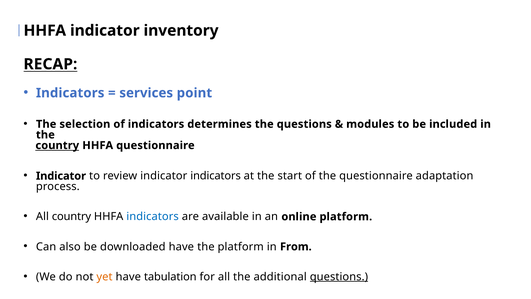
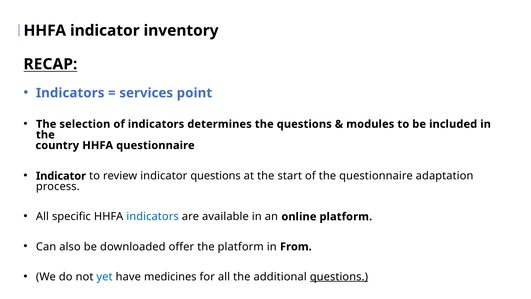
country at (57, 145) underline: present -> none
indicator indicators: indicators -> questions
All country: country -> specific
downloaded have: have -> offer
yet colour: orange -> blue
tabulation: tabulation -> medicines
